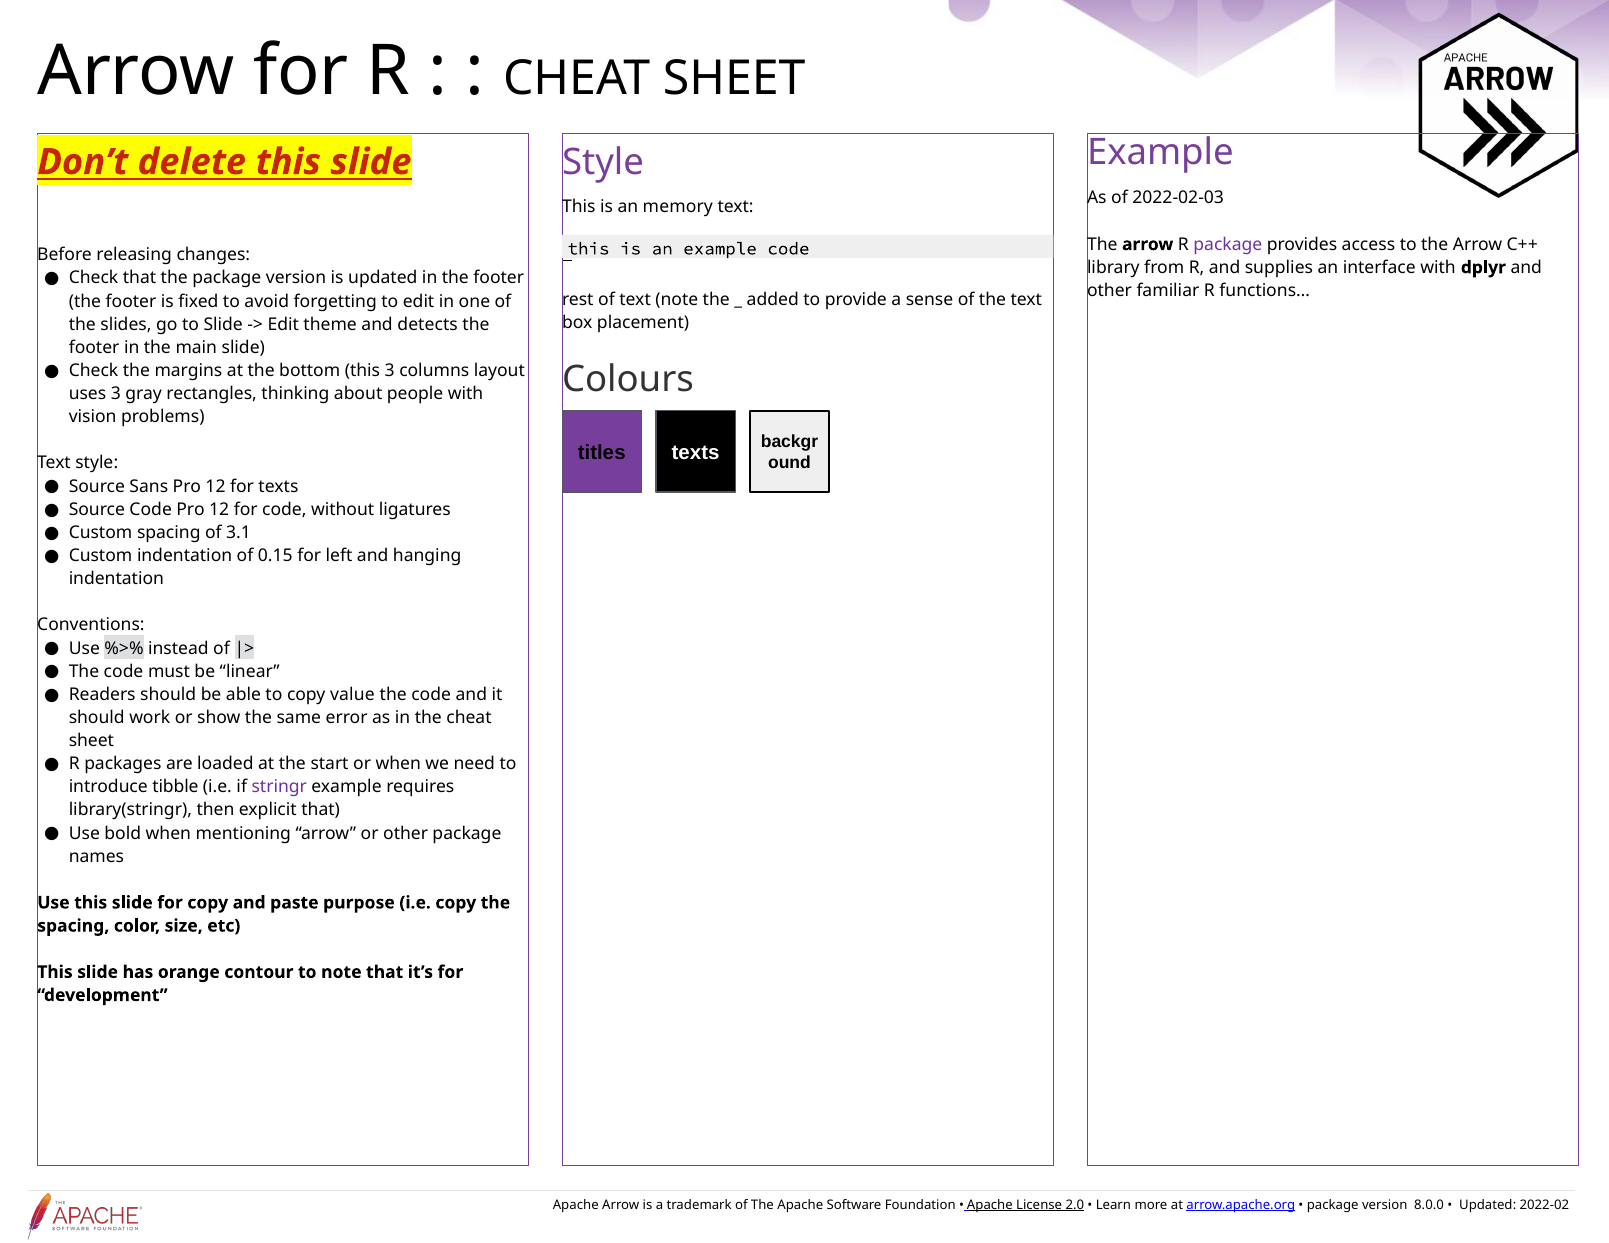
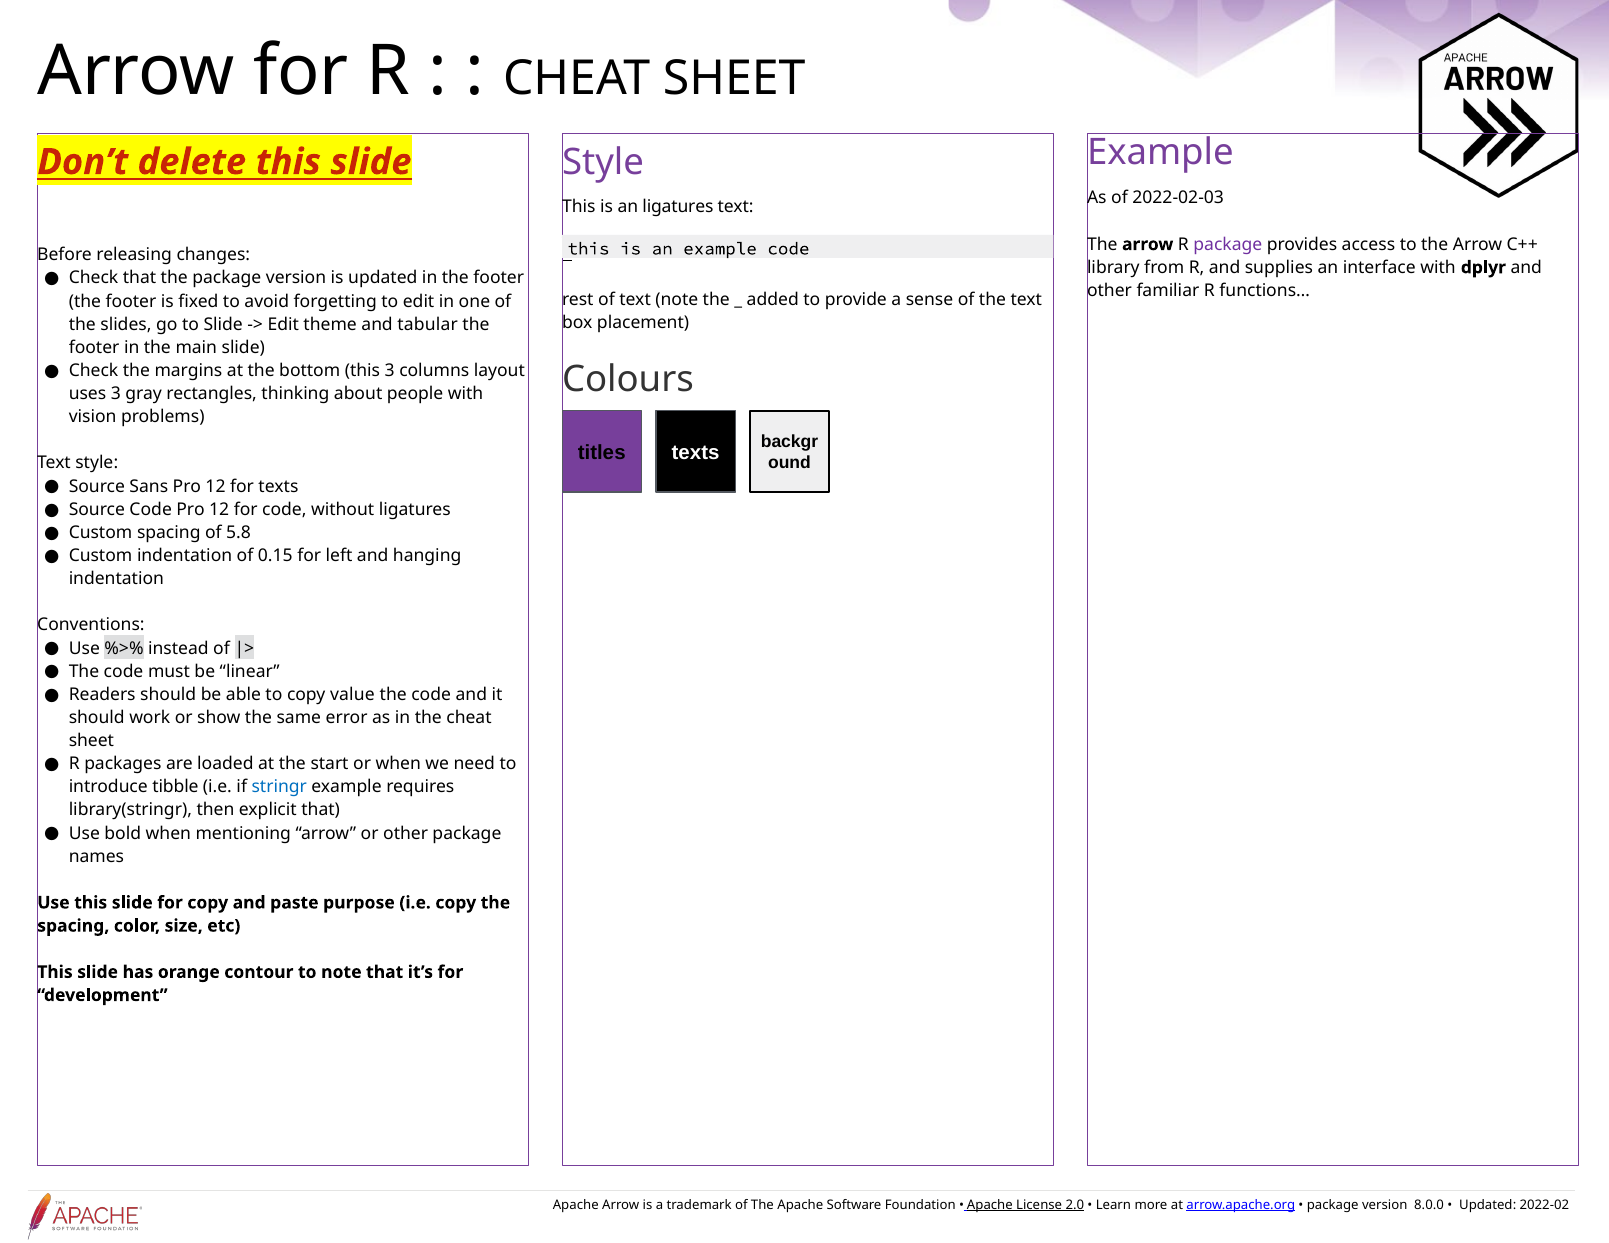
an memory: memory -> ligatures
detects: detects -> tabular
3.1: 3.1 -> 5.8
stringr colour: purple -> blue
